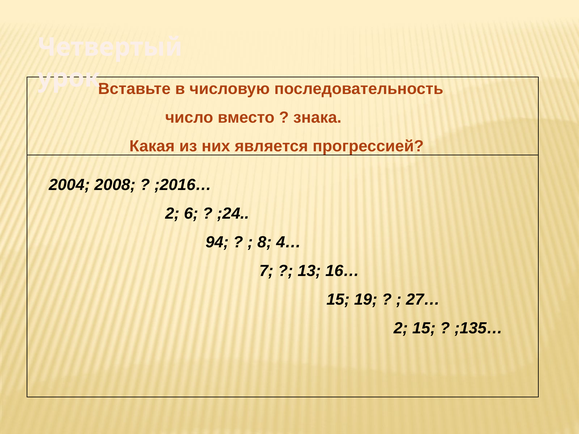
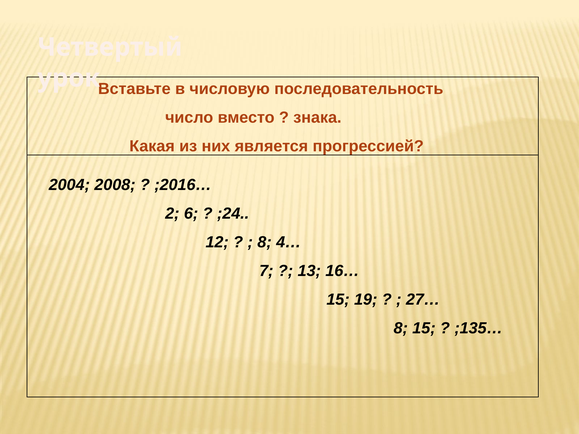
94: 94 -> 12
2 at (401, 328): 2 -> 8
